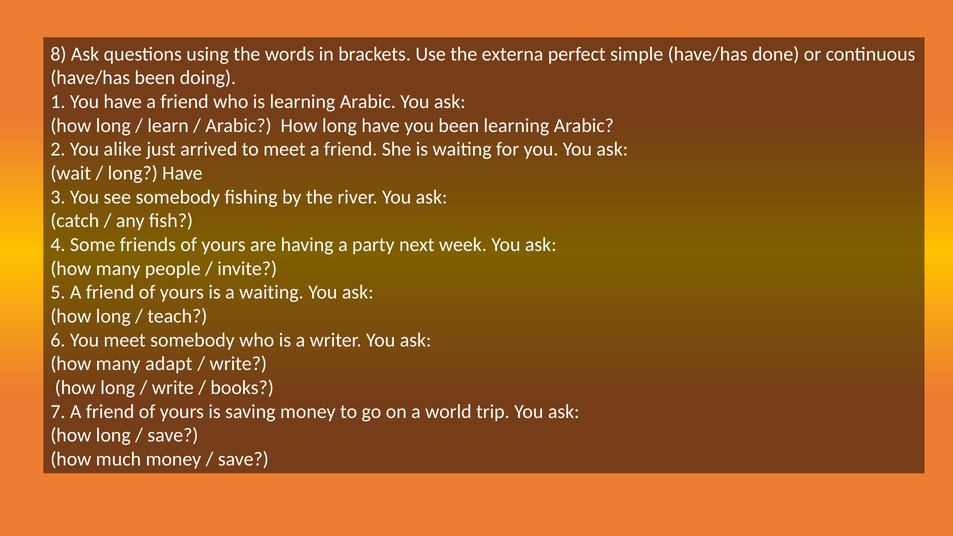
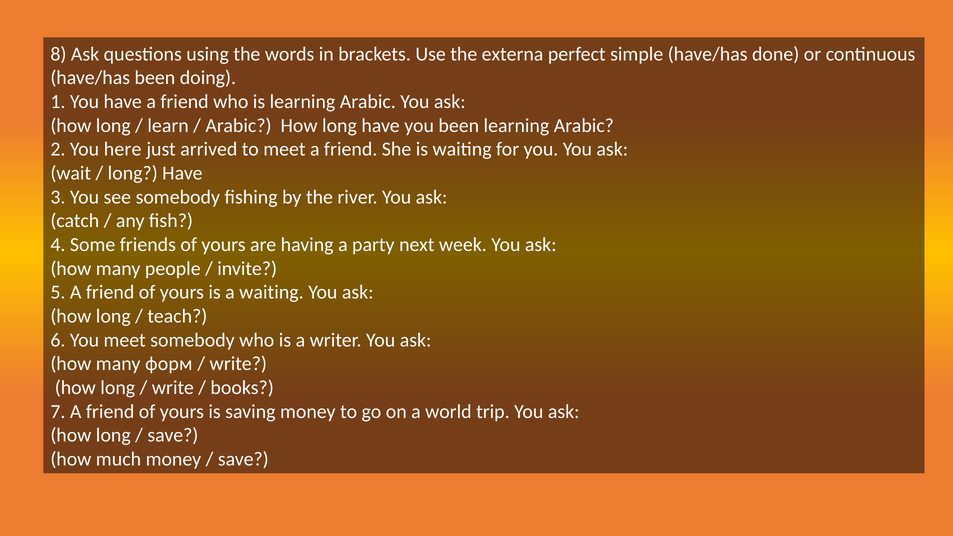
alike: alike -> here
adapt: adapt -> форм
